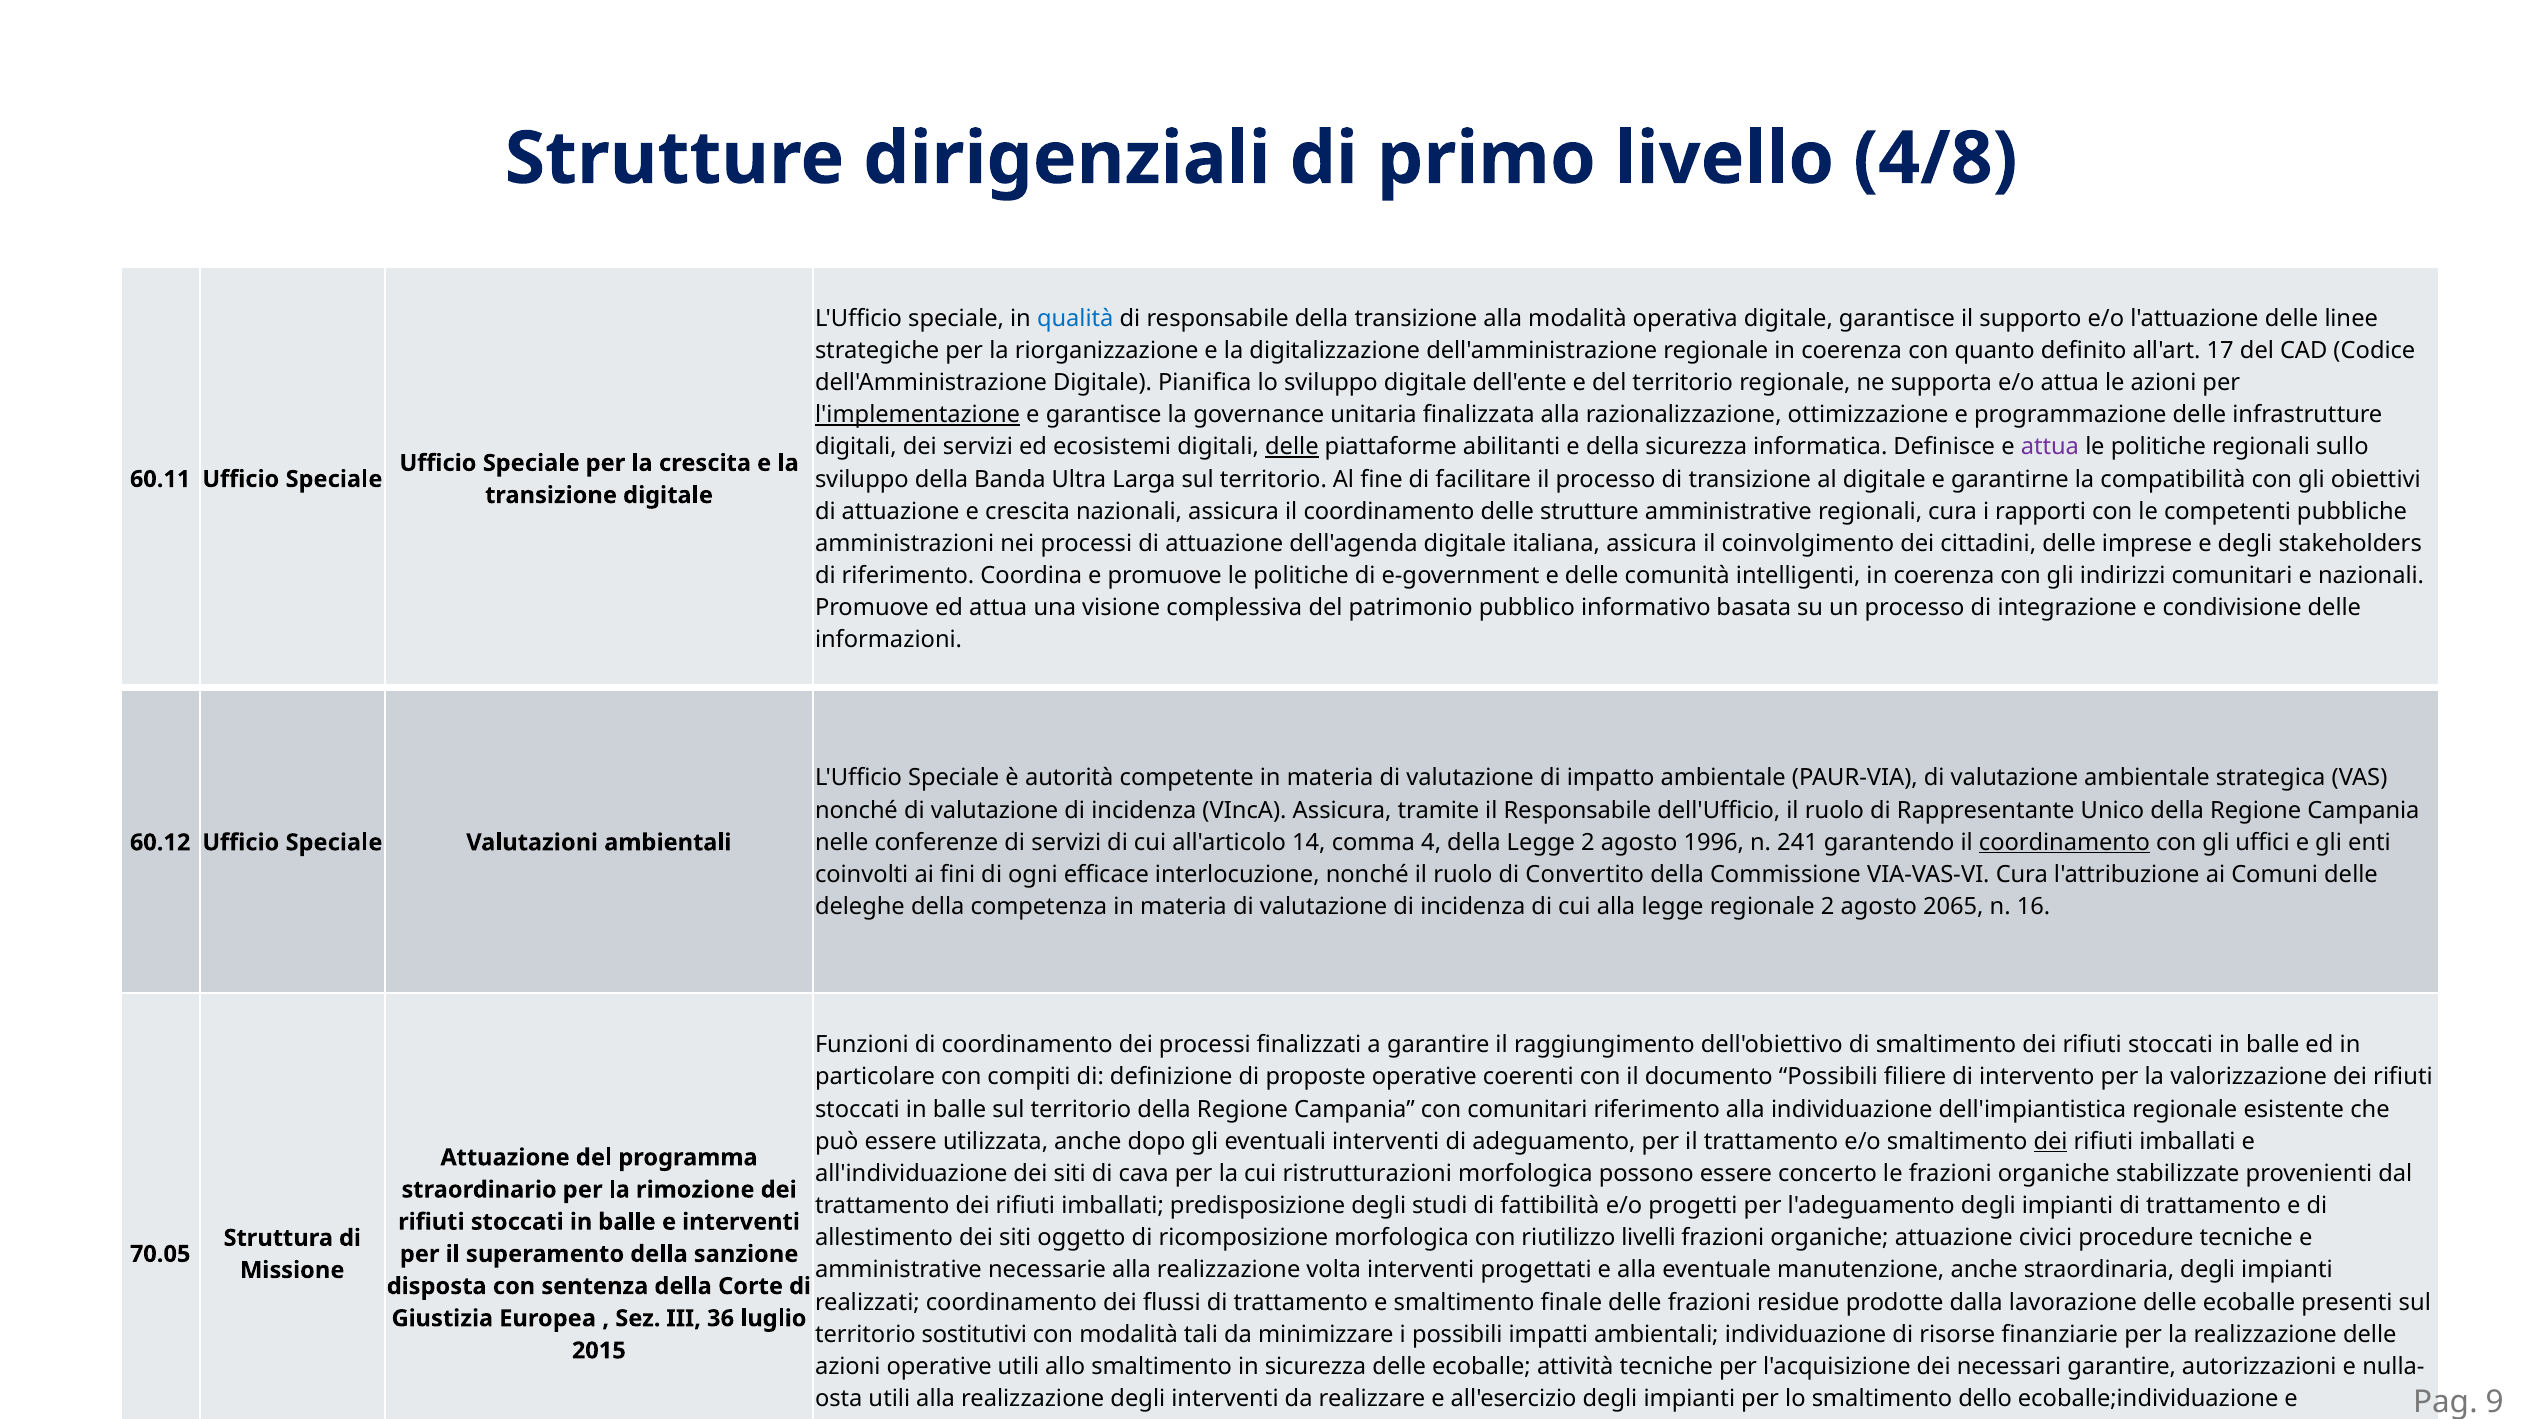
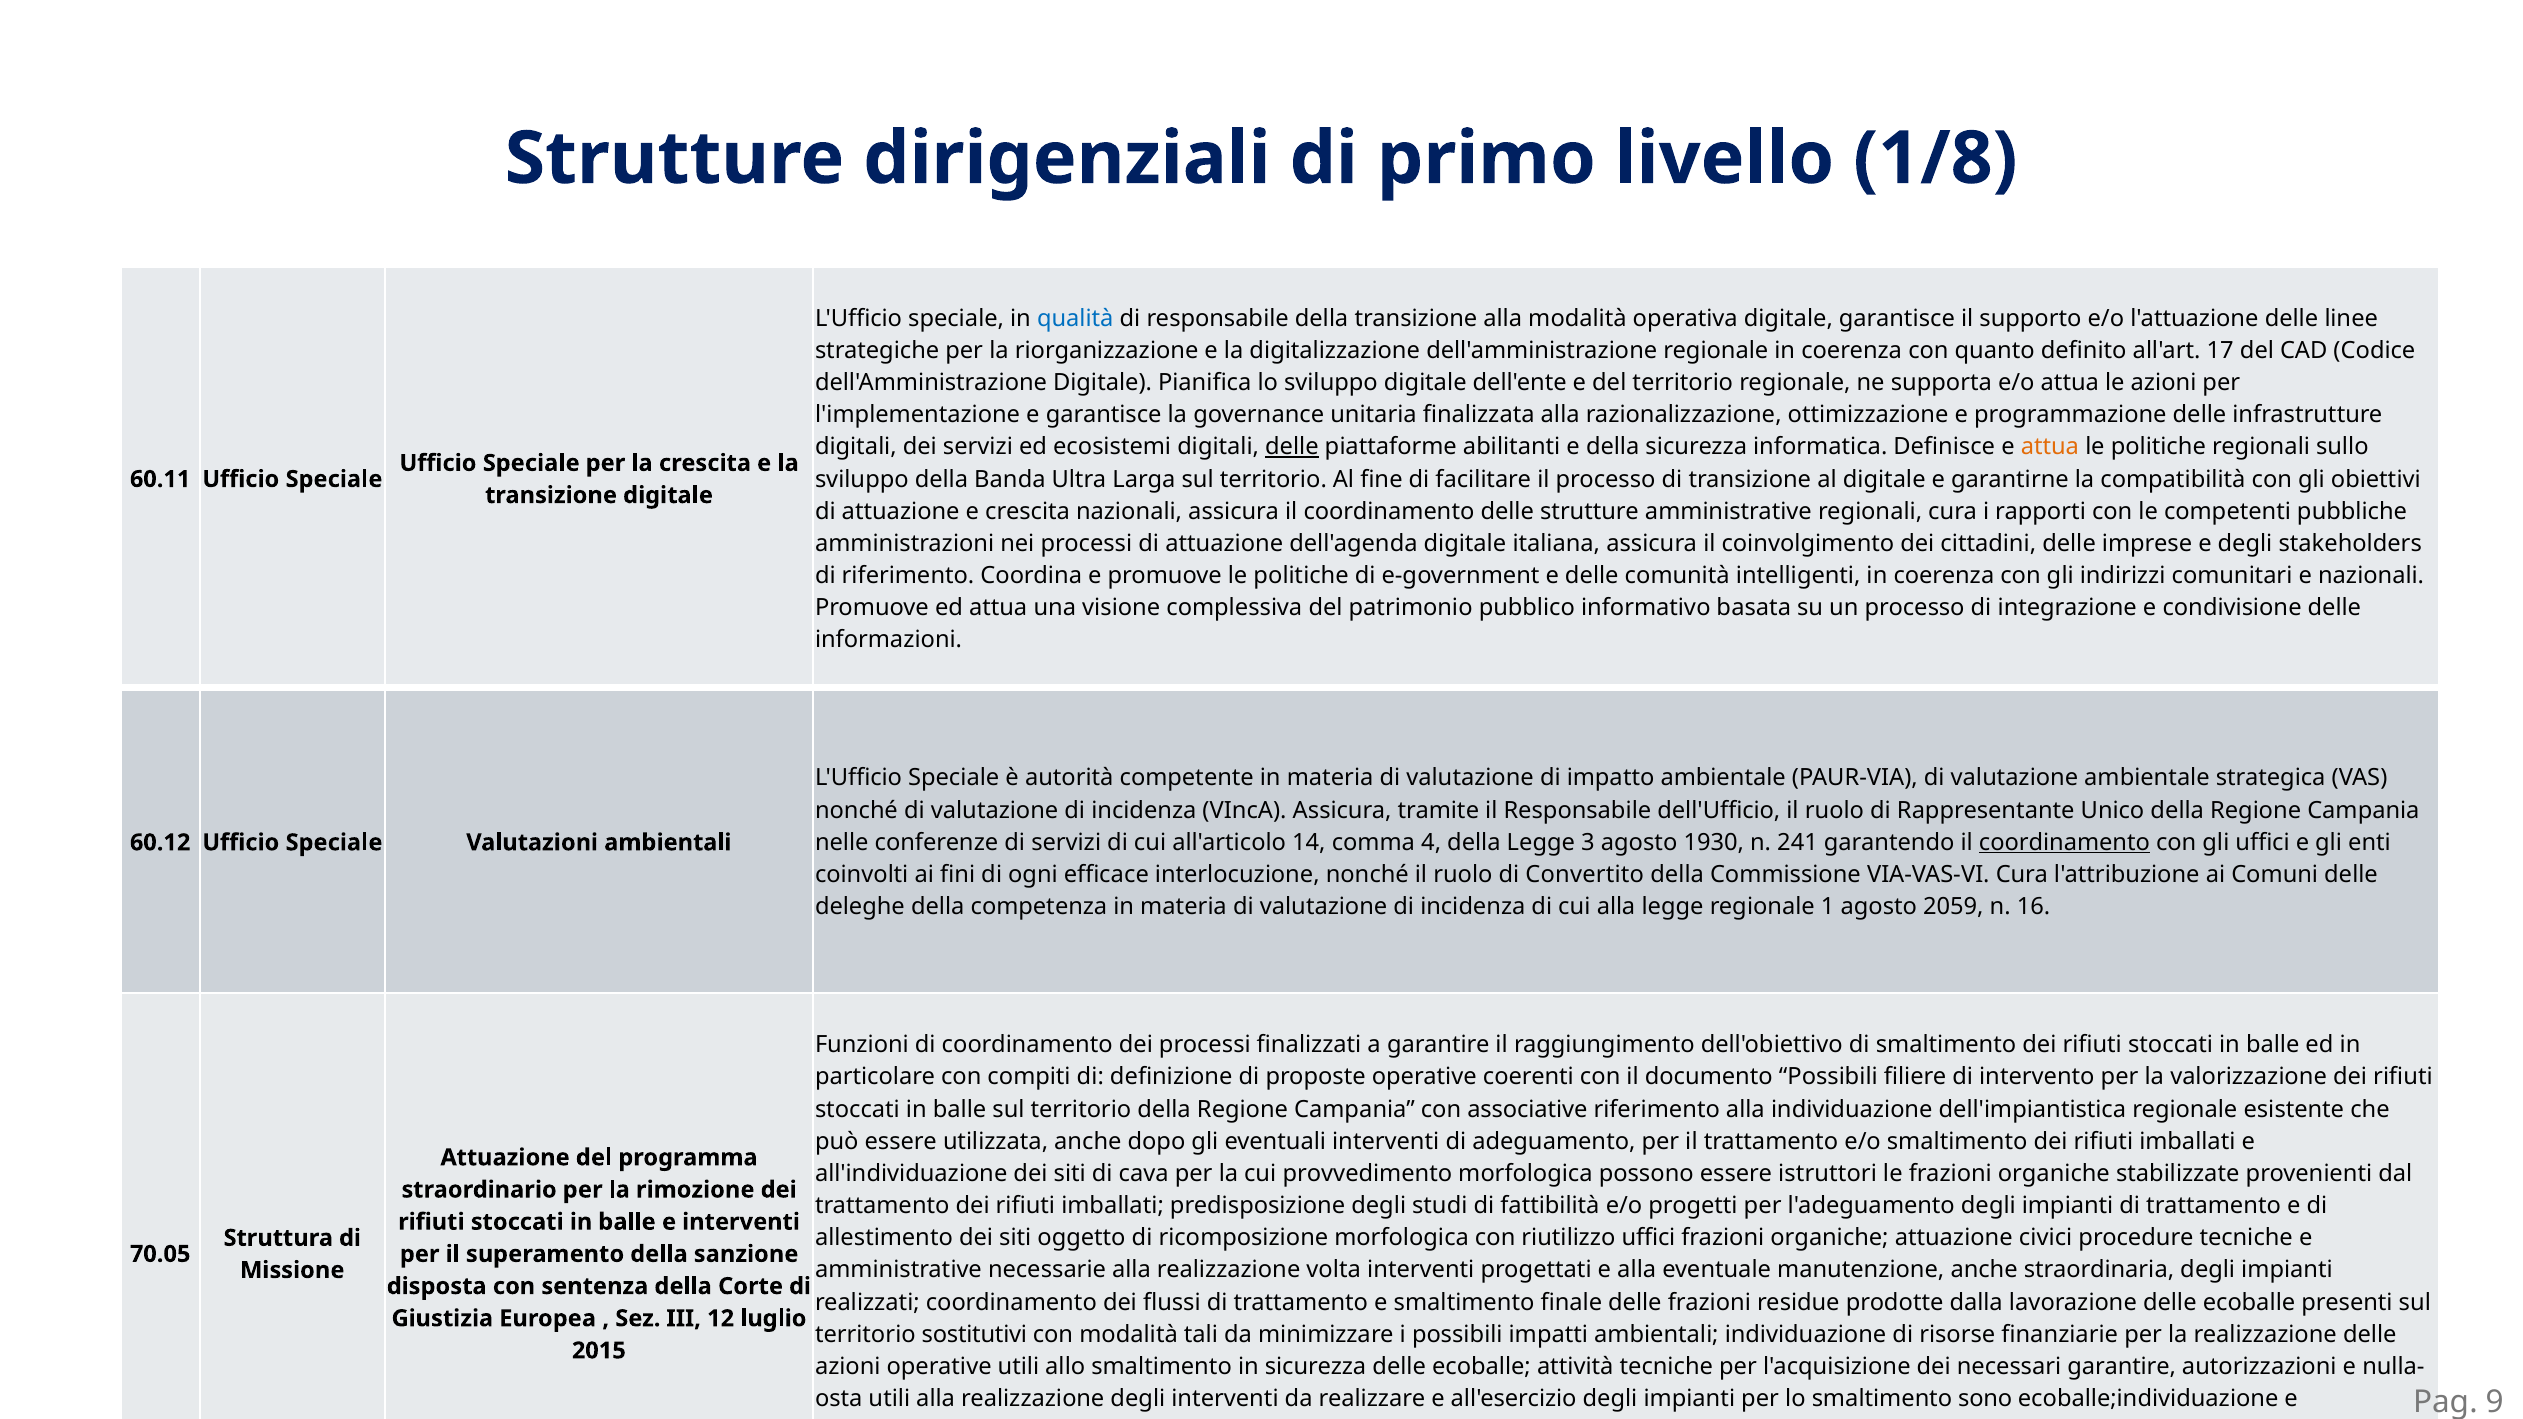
4/8: 4/8 -> 1/8
l'implementazione underline: present -> none
attua at (2050, 447) colour: purple -> orange
Legge 2: 2 -> 3
1996: 1996 -> 1930
regionale 2: 2 -> 1
2065: 2065 -> 2059
con comunitari: comunitari -> associative
dei at (2051, 1142) underline: present -> none
ristrutturazioni: ristrutturazioni -> provvedimento
essere concerto: concerto -> istruttori
riutilizzo livelli: livelli -> uffici
36: 36 -> 12
dello: dello -> sono
